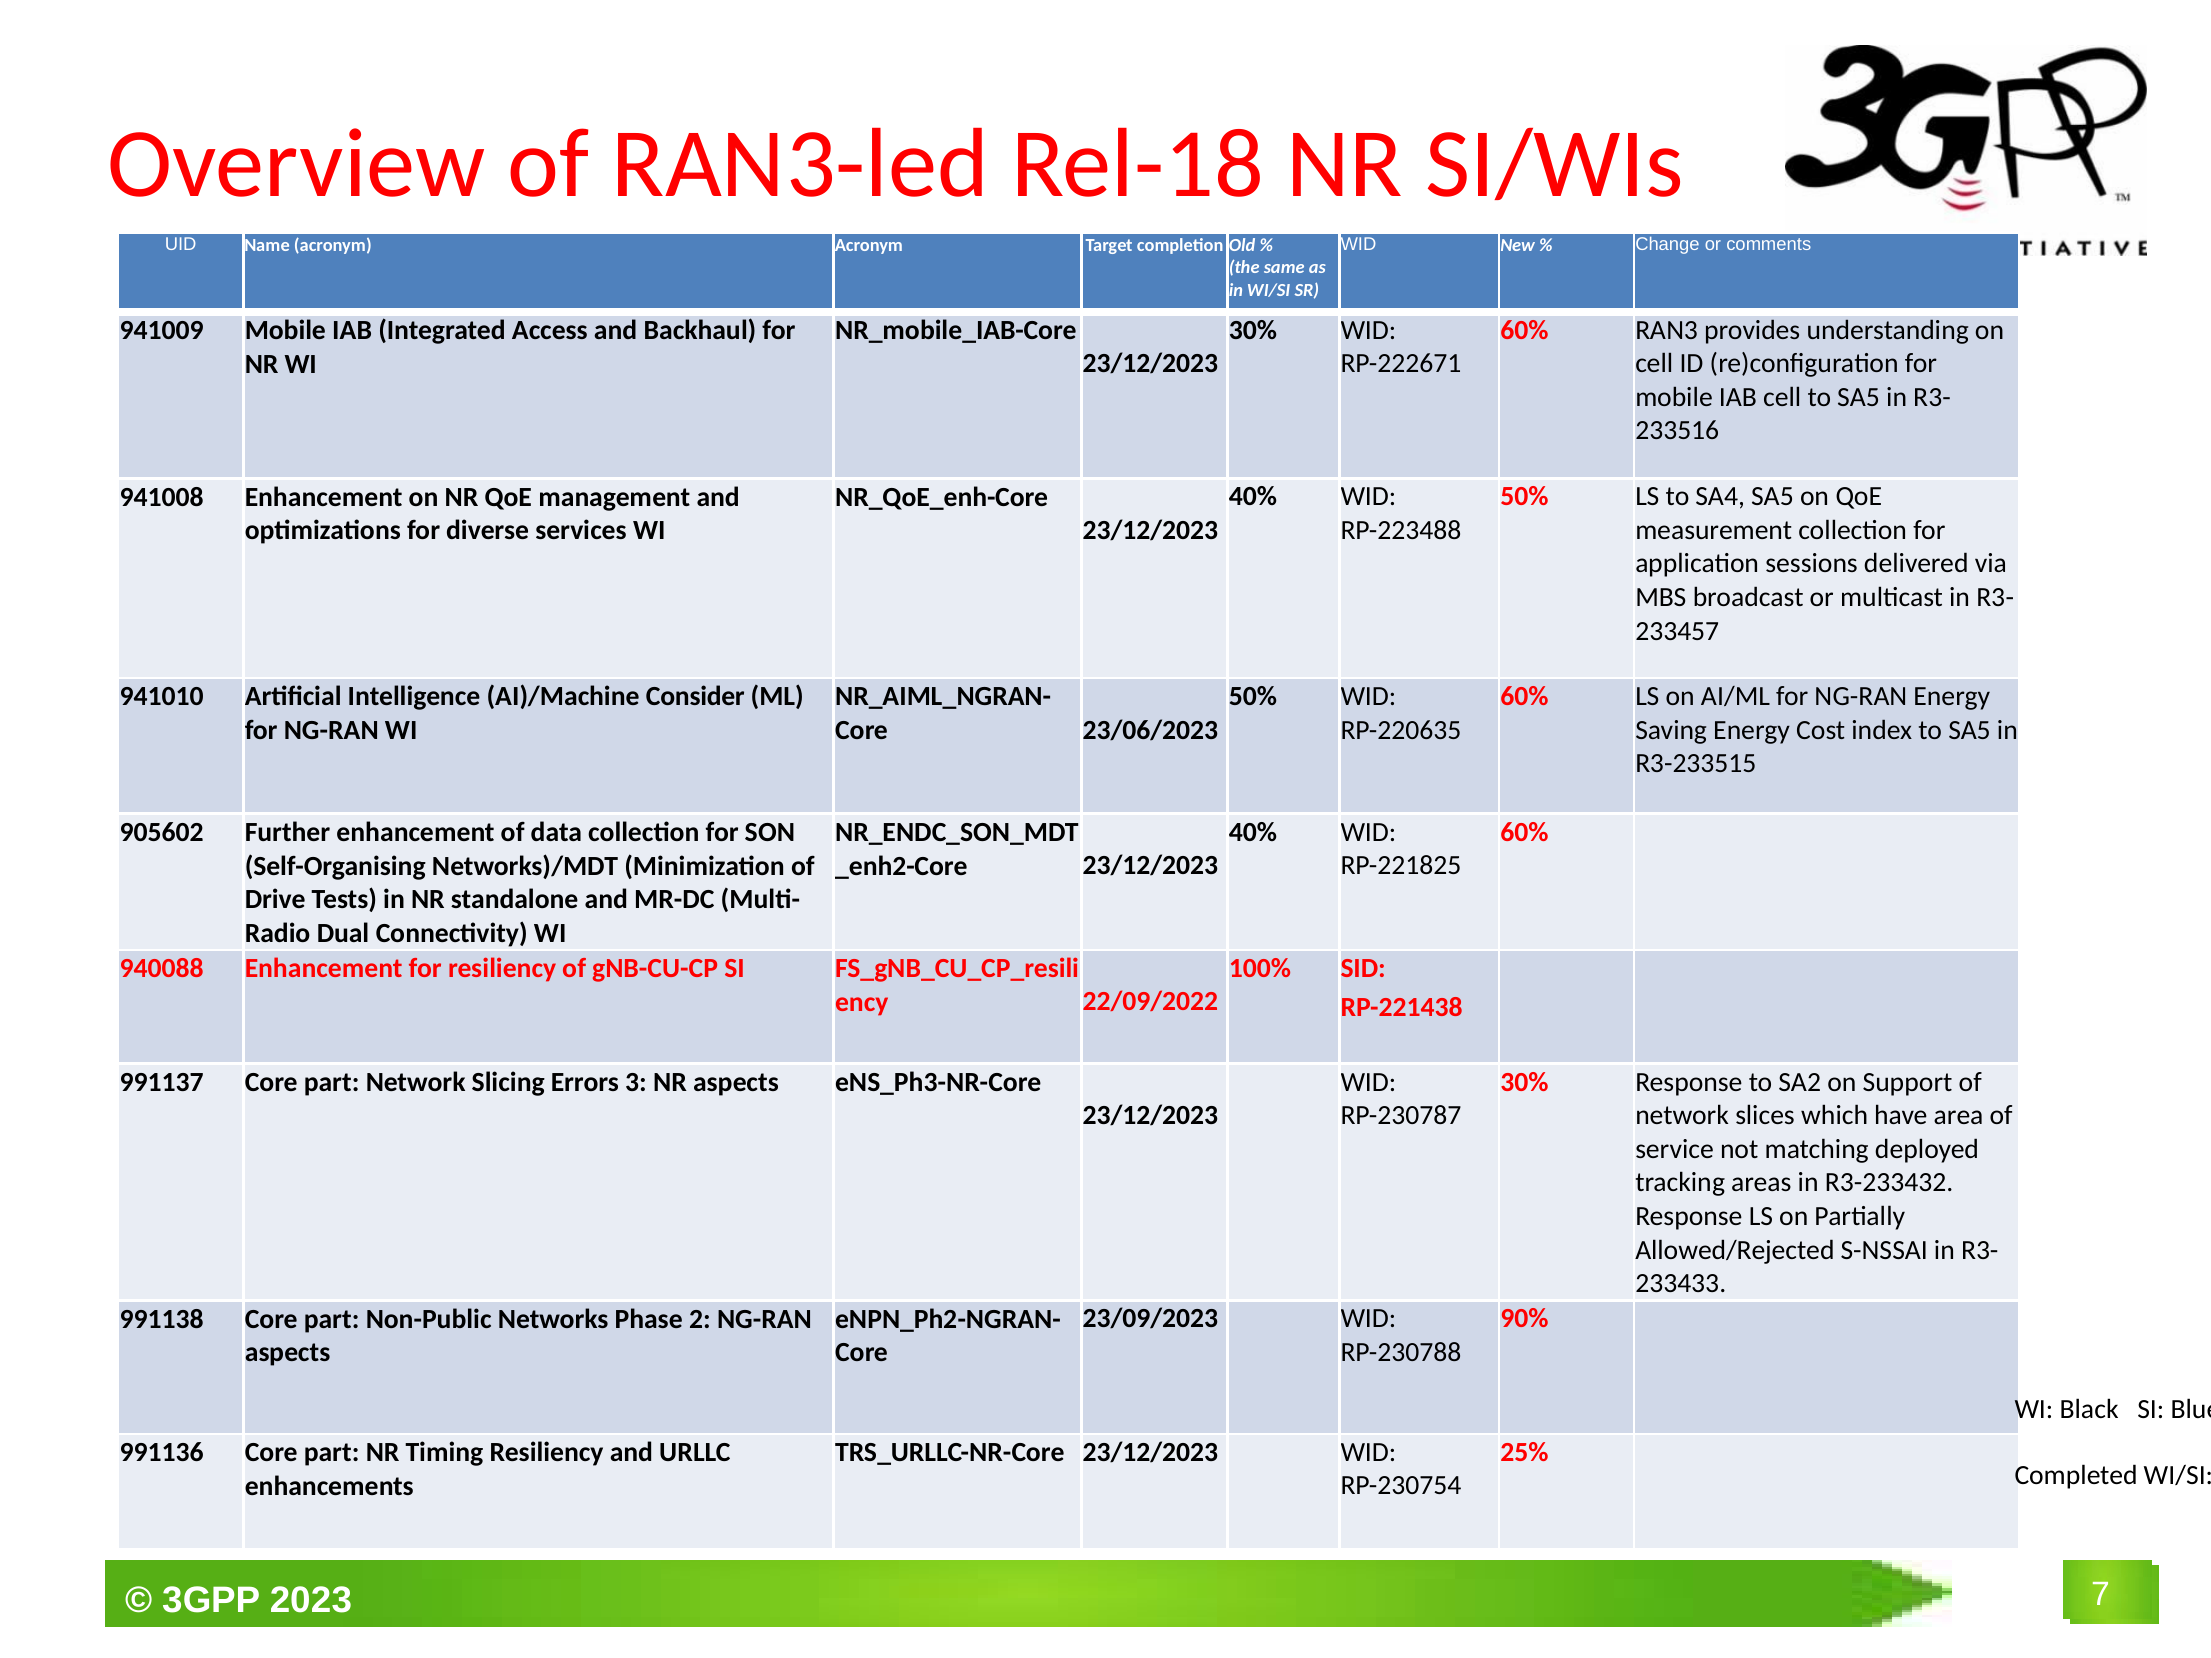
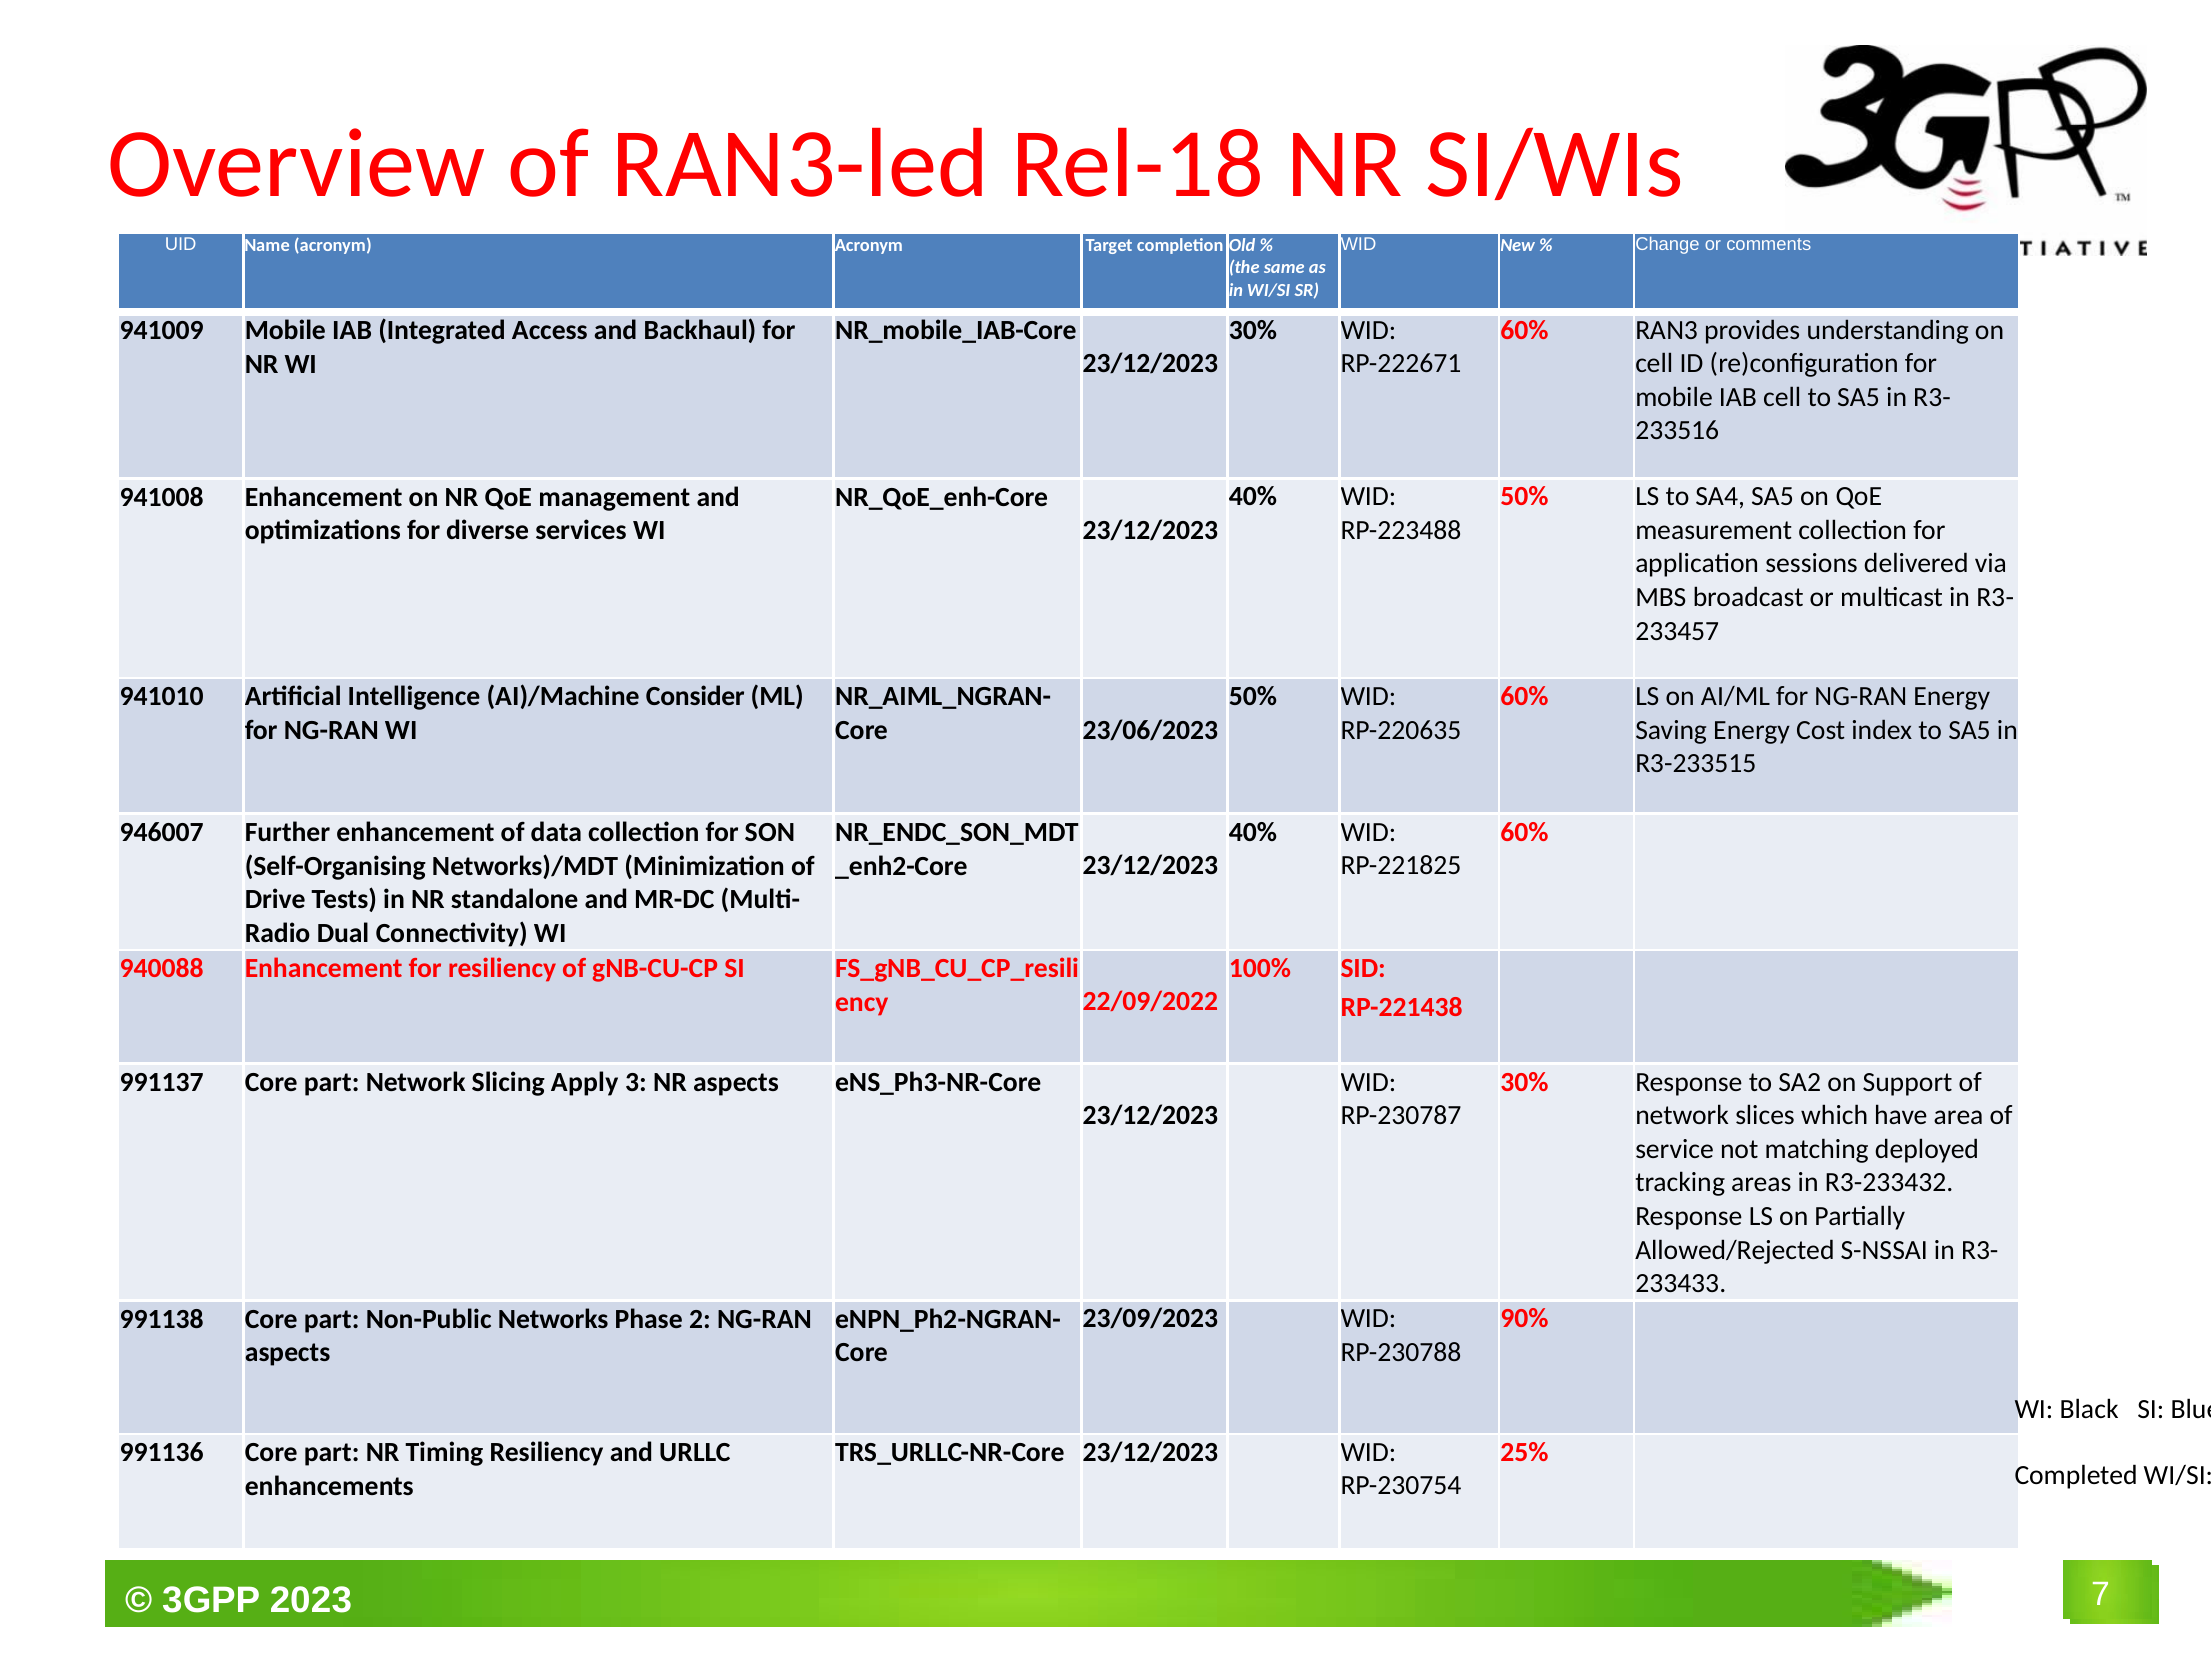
905602: 905602 -> 946007
Errors: Errors -> Apply
